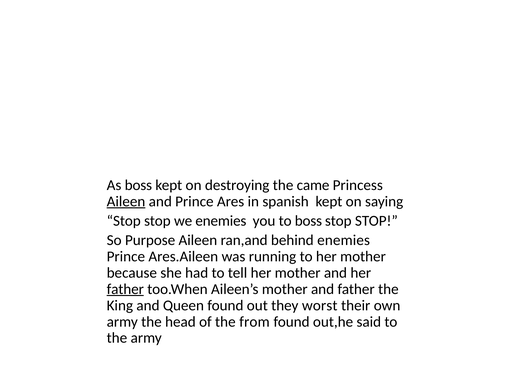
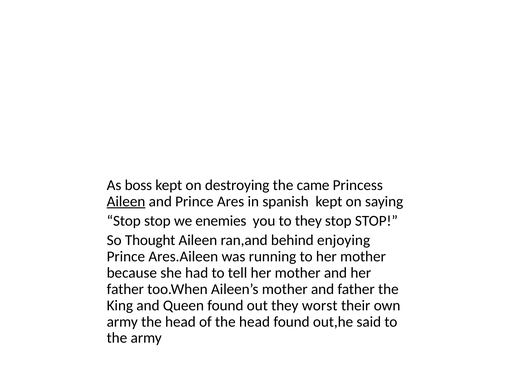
to boss: boss -> they
Purpose: Purpose -> Thought
behind enemies: enemies -> enjoying
father at (125, 289) underline: present -> none
of the from: from -> head
